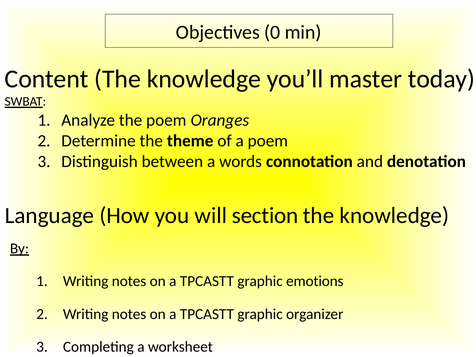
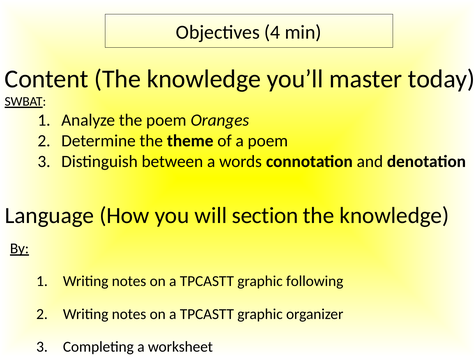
0: 0 -> 4
emotions: emotions -> following
